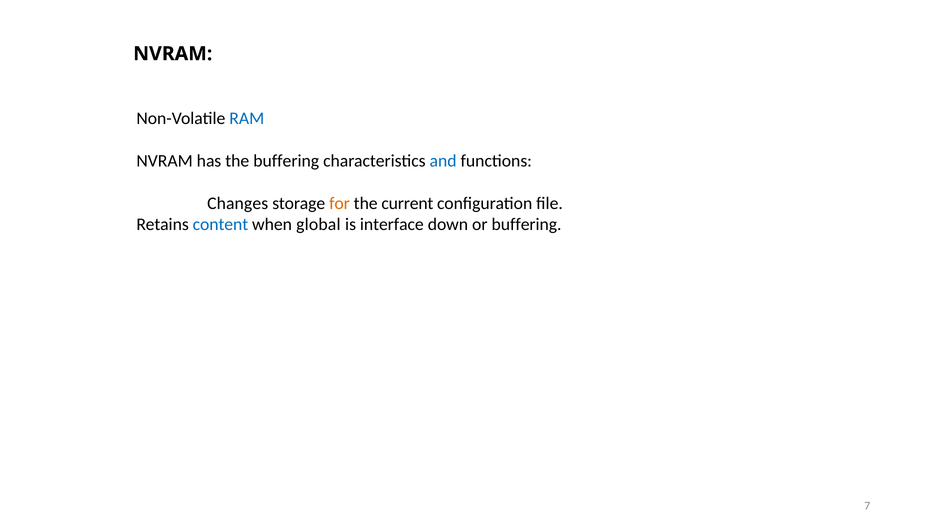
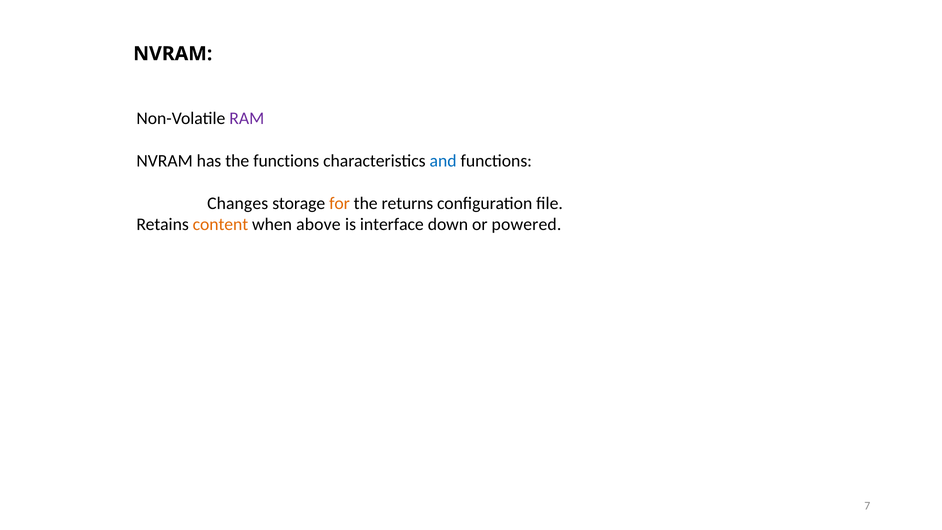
RAM colour: blue -> purple
the buffering: buffering -> functions
current: current -> returns
content colour: blue -> orange
global: global -> above
or buffering: buffering -> powered
